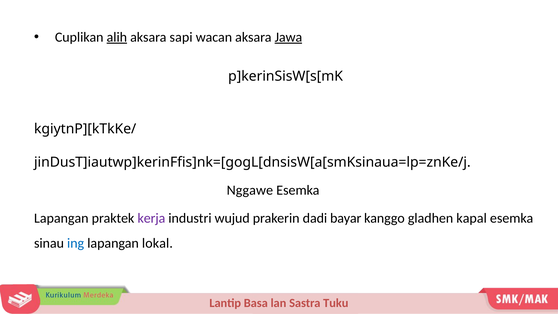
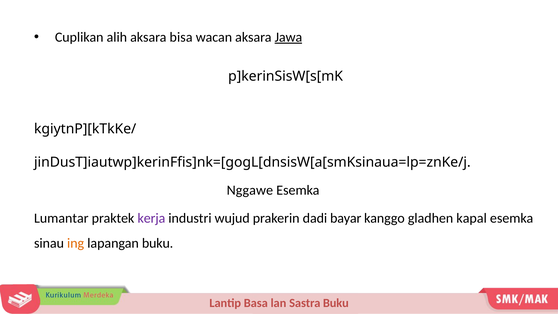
alih underline: present -> none
sapi: sapi -> bisa
Lapangan at (61, 218): Lapangan -> Lumantar
ing colour: blue -> orange
lapangan lokal: lokal -> buku
Tuku at (336, 303): Tuku -> Buku
